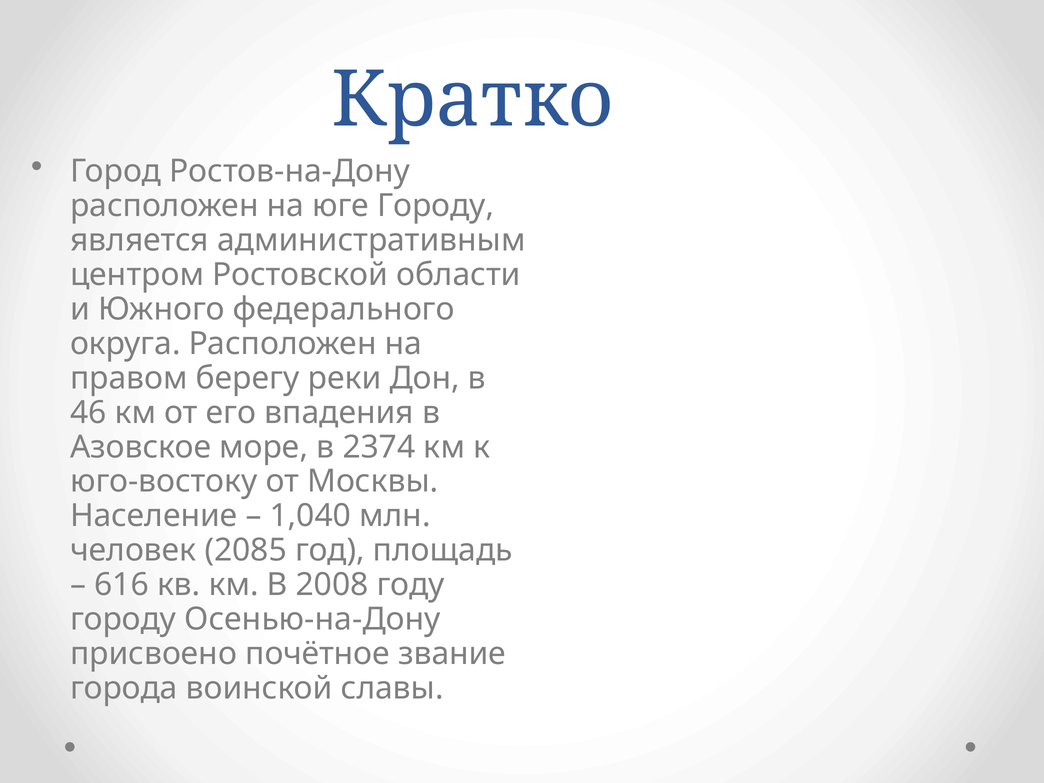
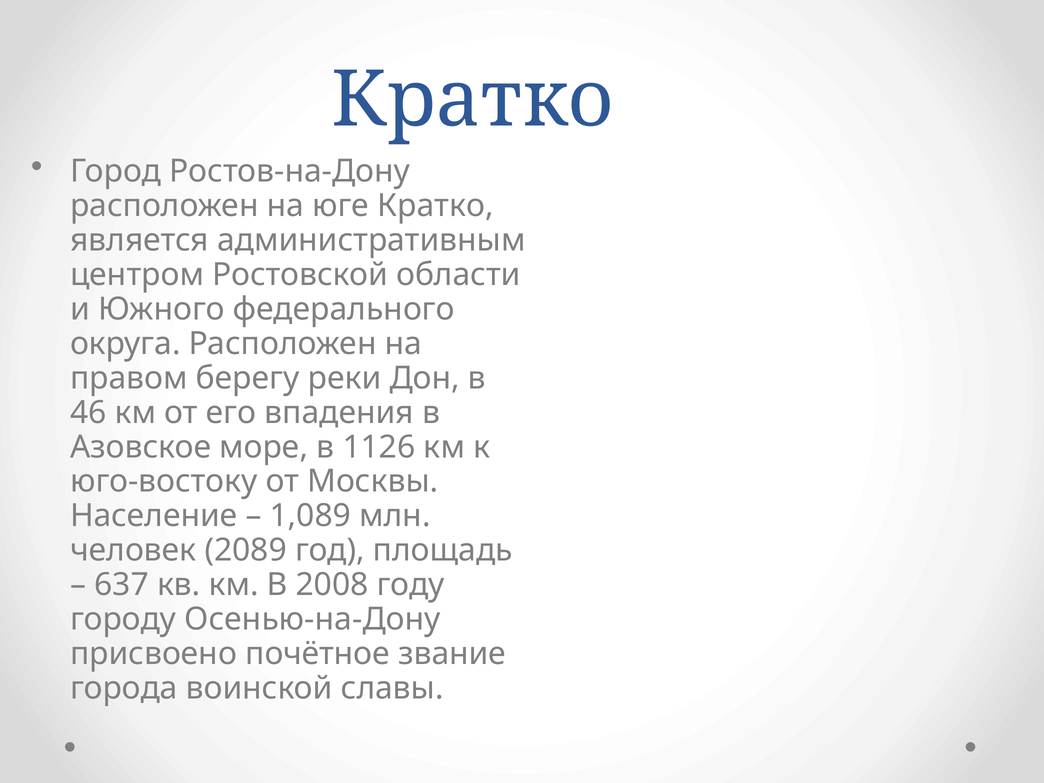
юге Городу: Городу -> Кратко
2374: 2374 -> 1126
1,040: 1,040 -> 1,089
2085: 2085 -> 2089
616: 616 -> 637
